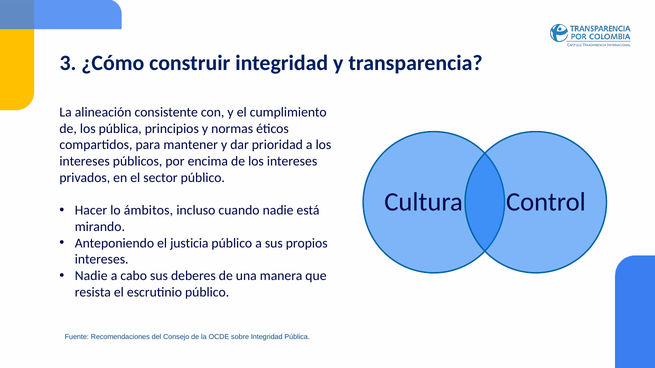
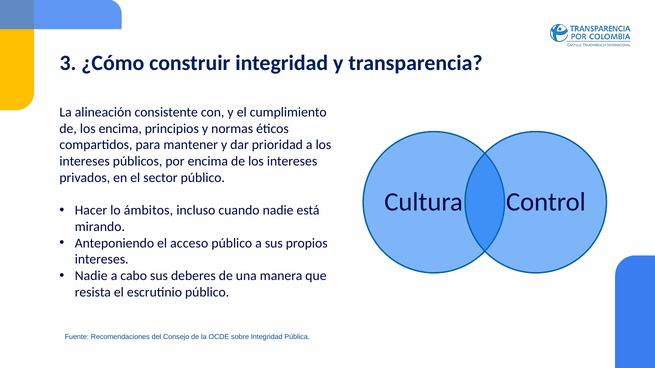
los pública: pública -> encima
justicia: justicia -> acceso
